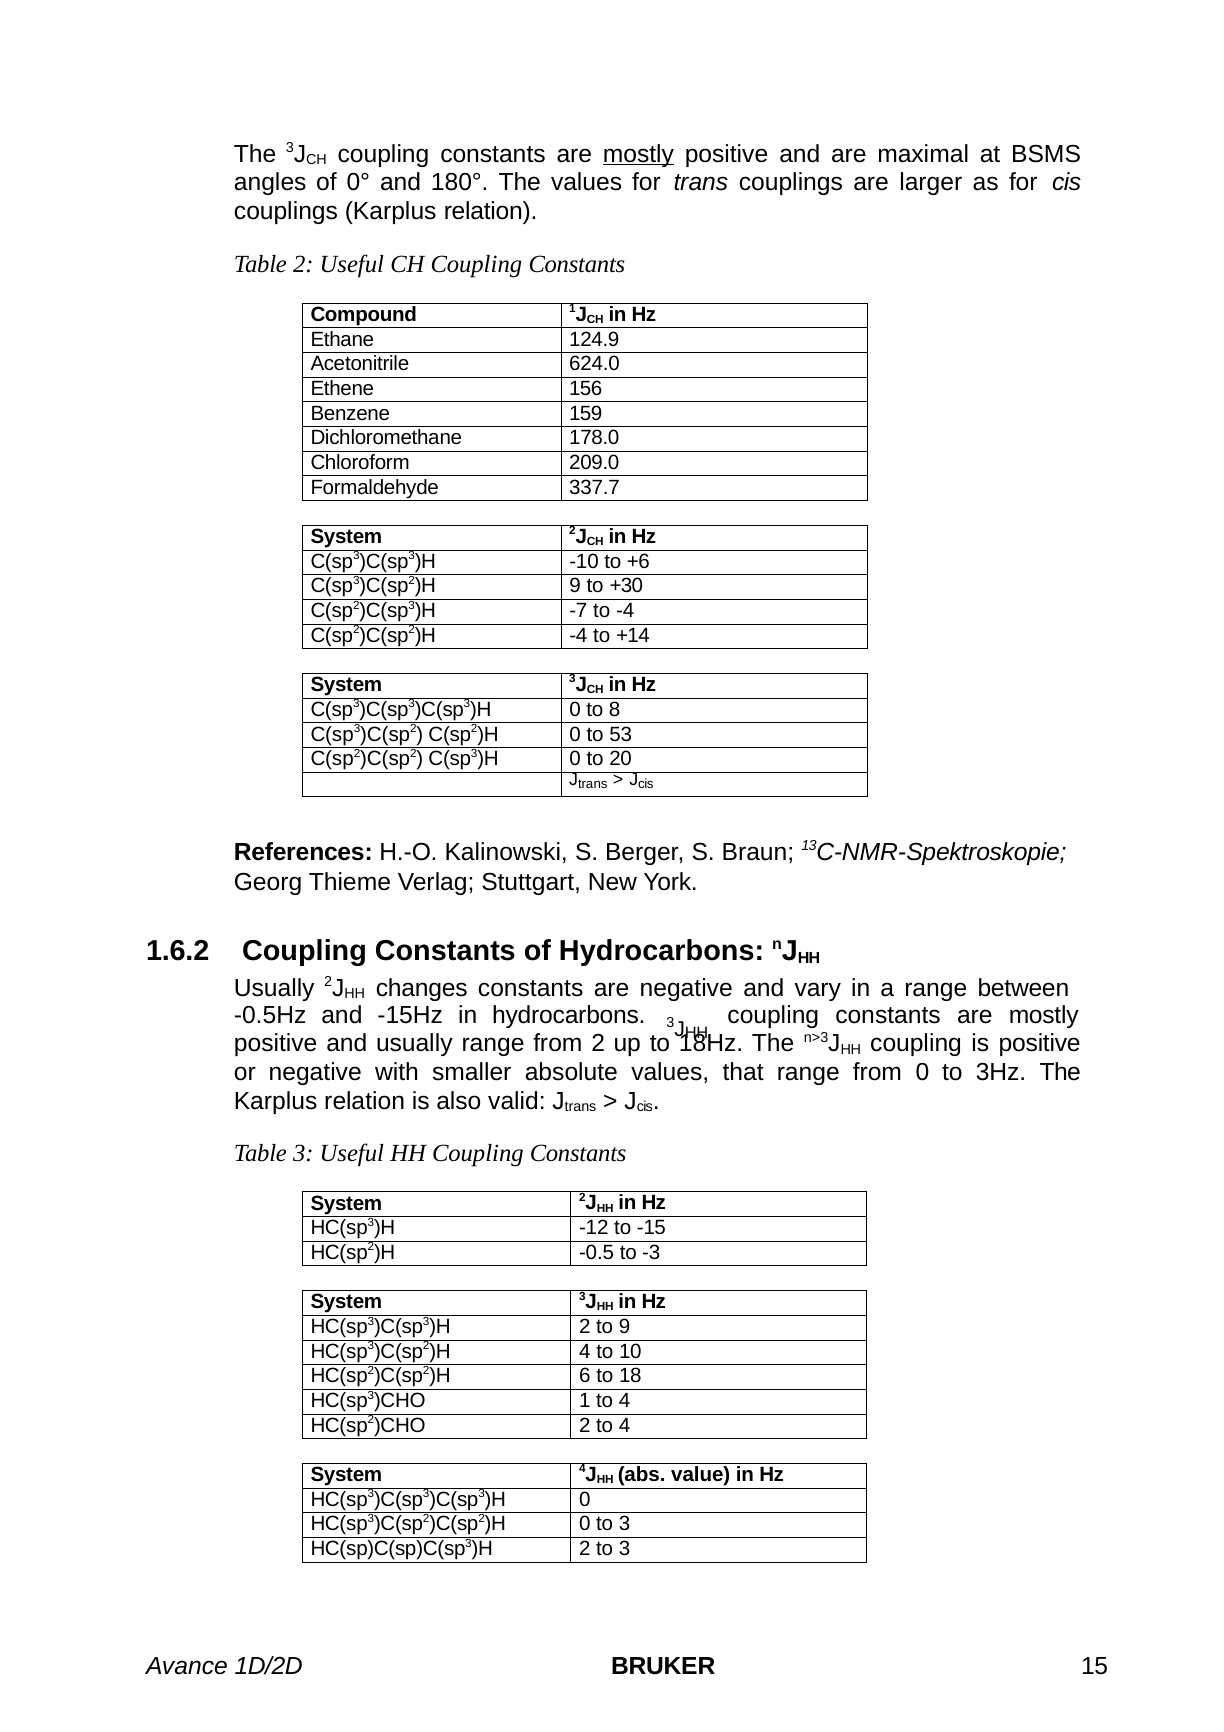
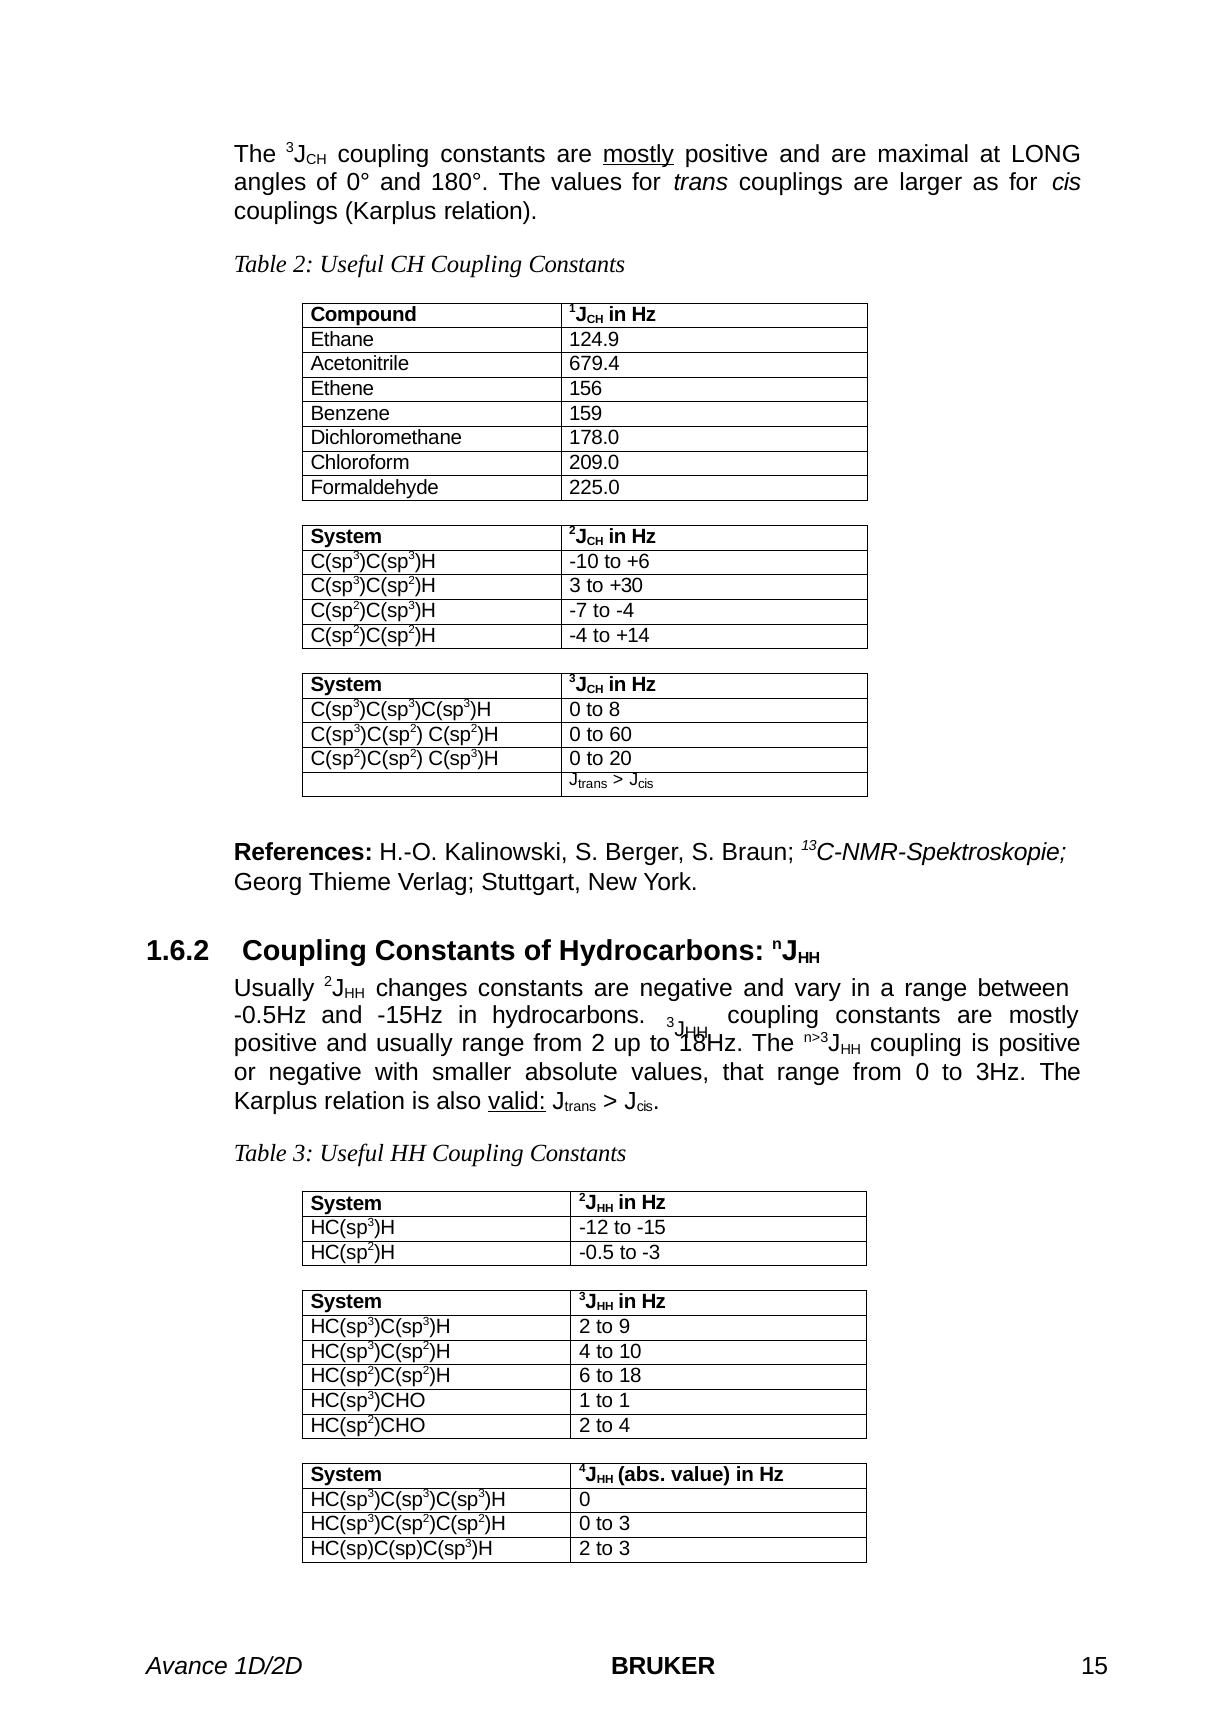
BSMS: BSMS -> LONG
624.0: 624.0 -> 679.4
337.7: 337.7 -> 225.0
C(sp3)C(sp2)H 9: 9 -> 3
53: 53 -> 60
valid underline: none -> present
1 to 4: 4 -> 1
